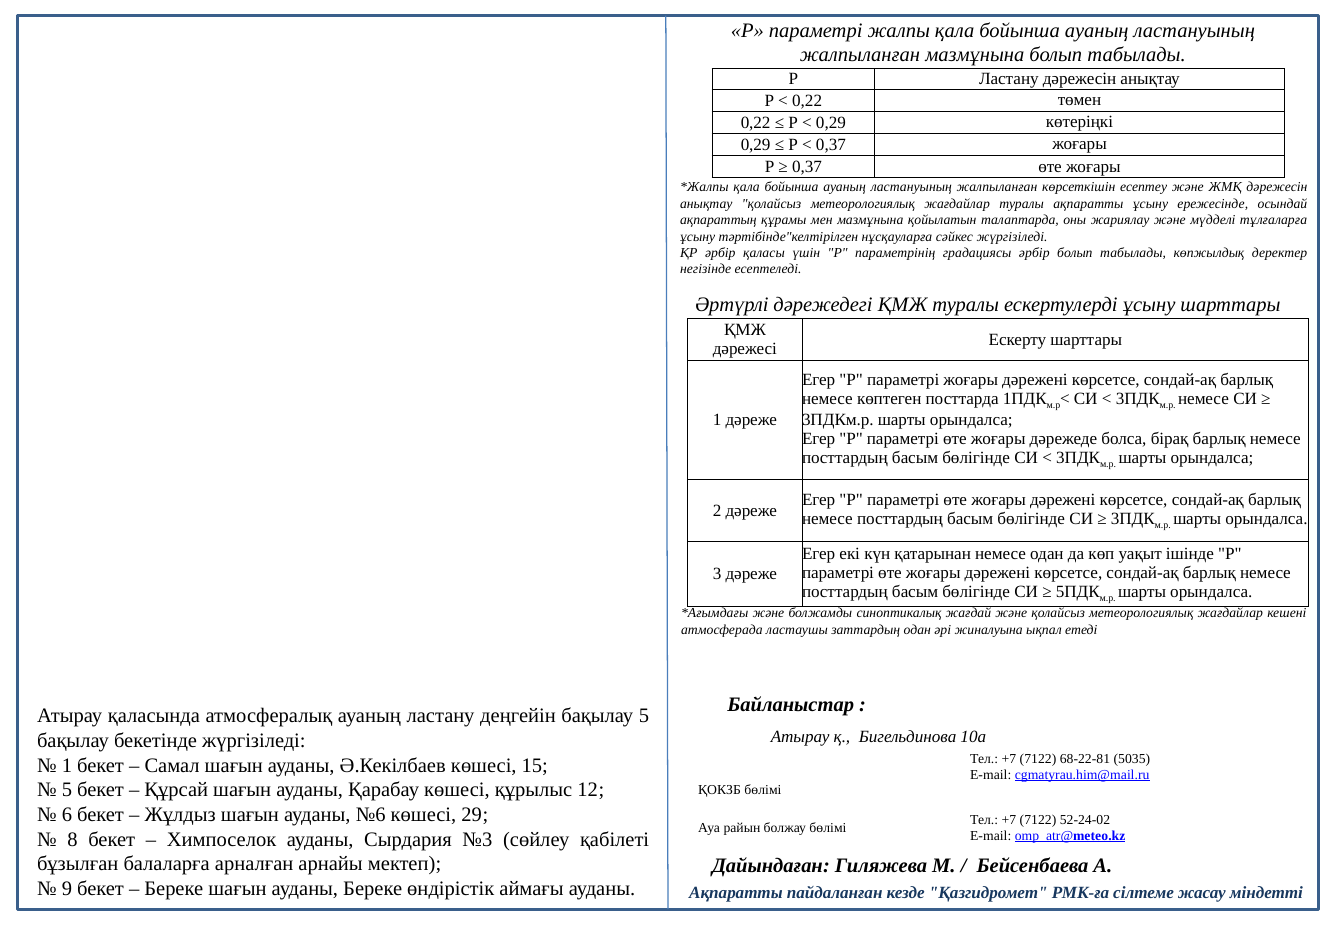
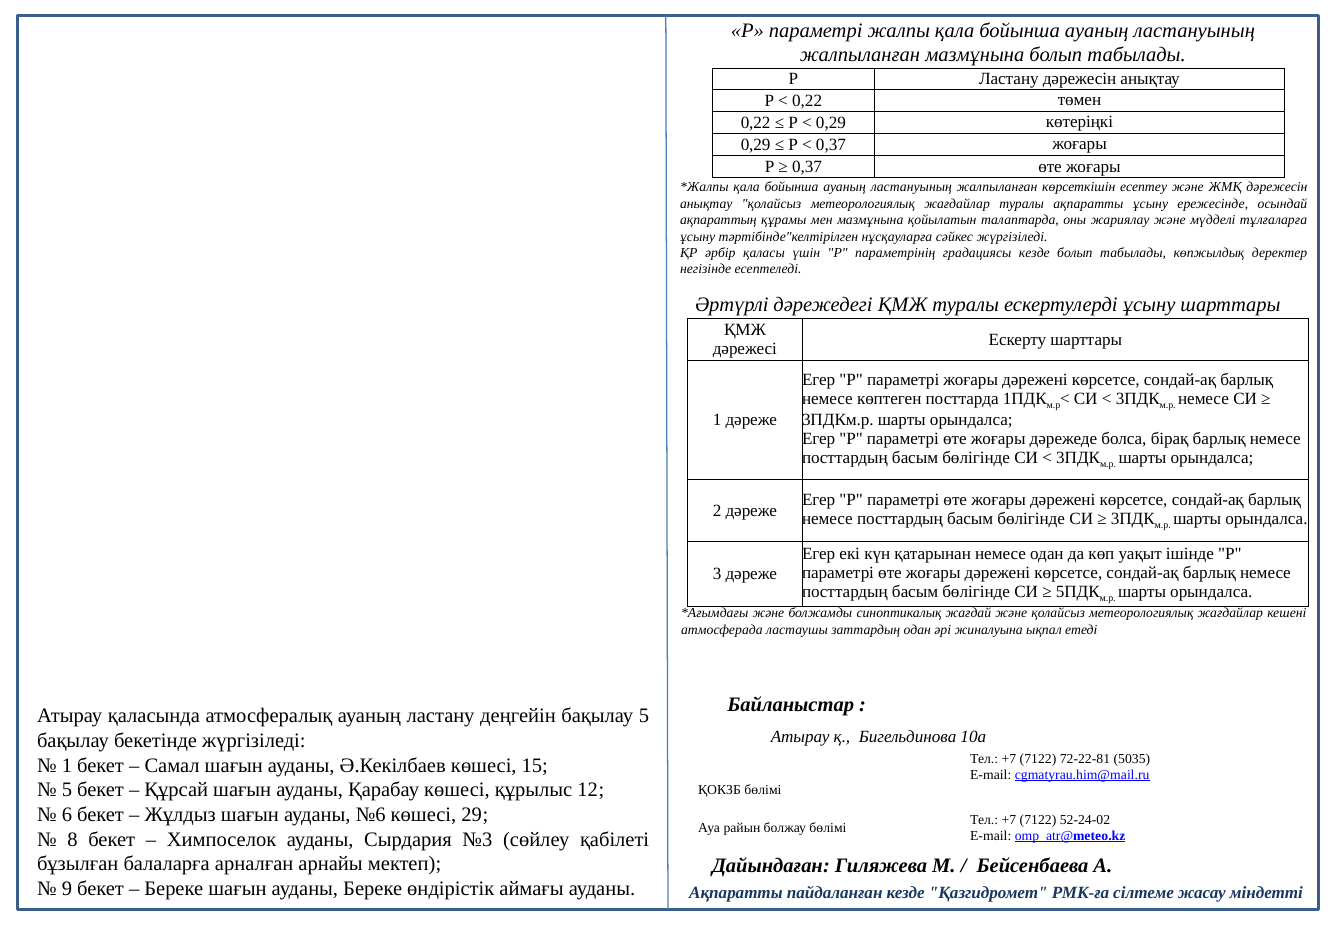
градациясы әрбір: әрбір -> кезде
68-22-81: 68-22-81 -> 72-22-81
